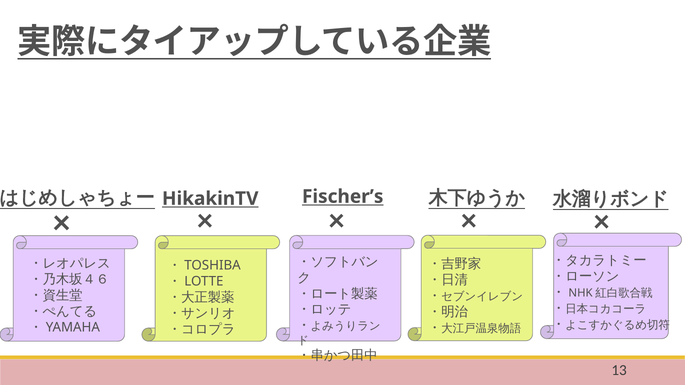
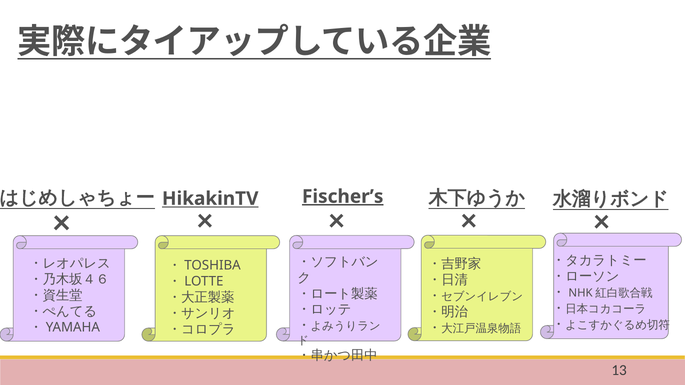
Fischer’s underline: none -> present
